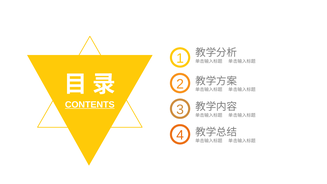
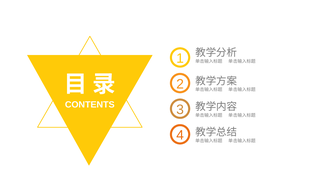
CONTENTS underline: present -> none
